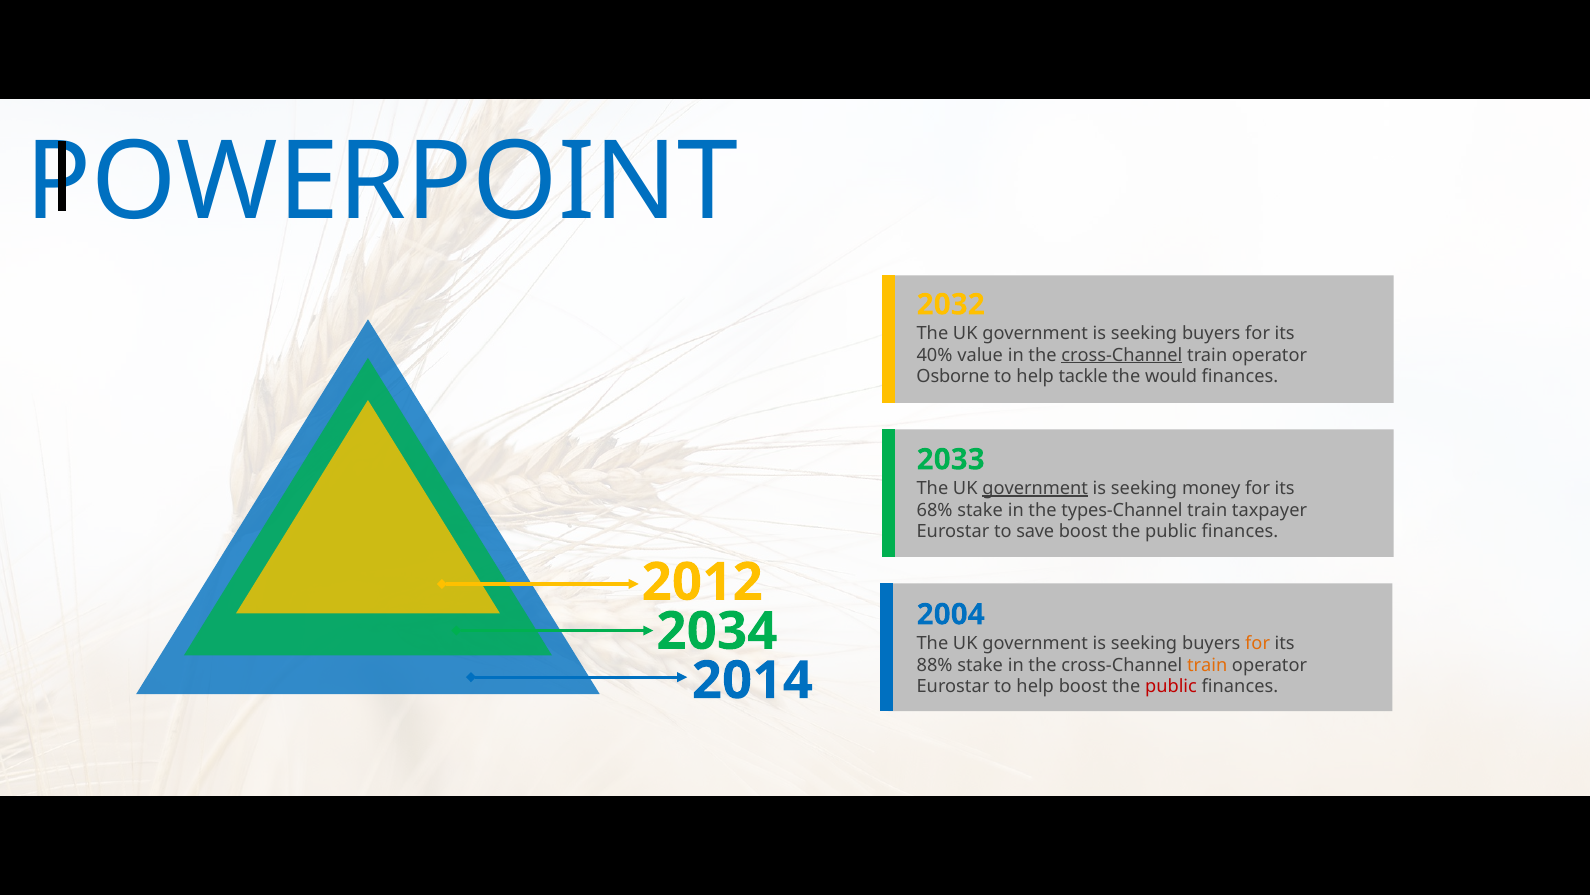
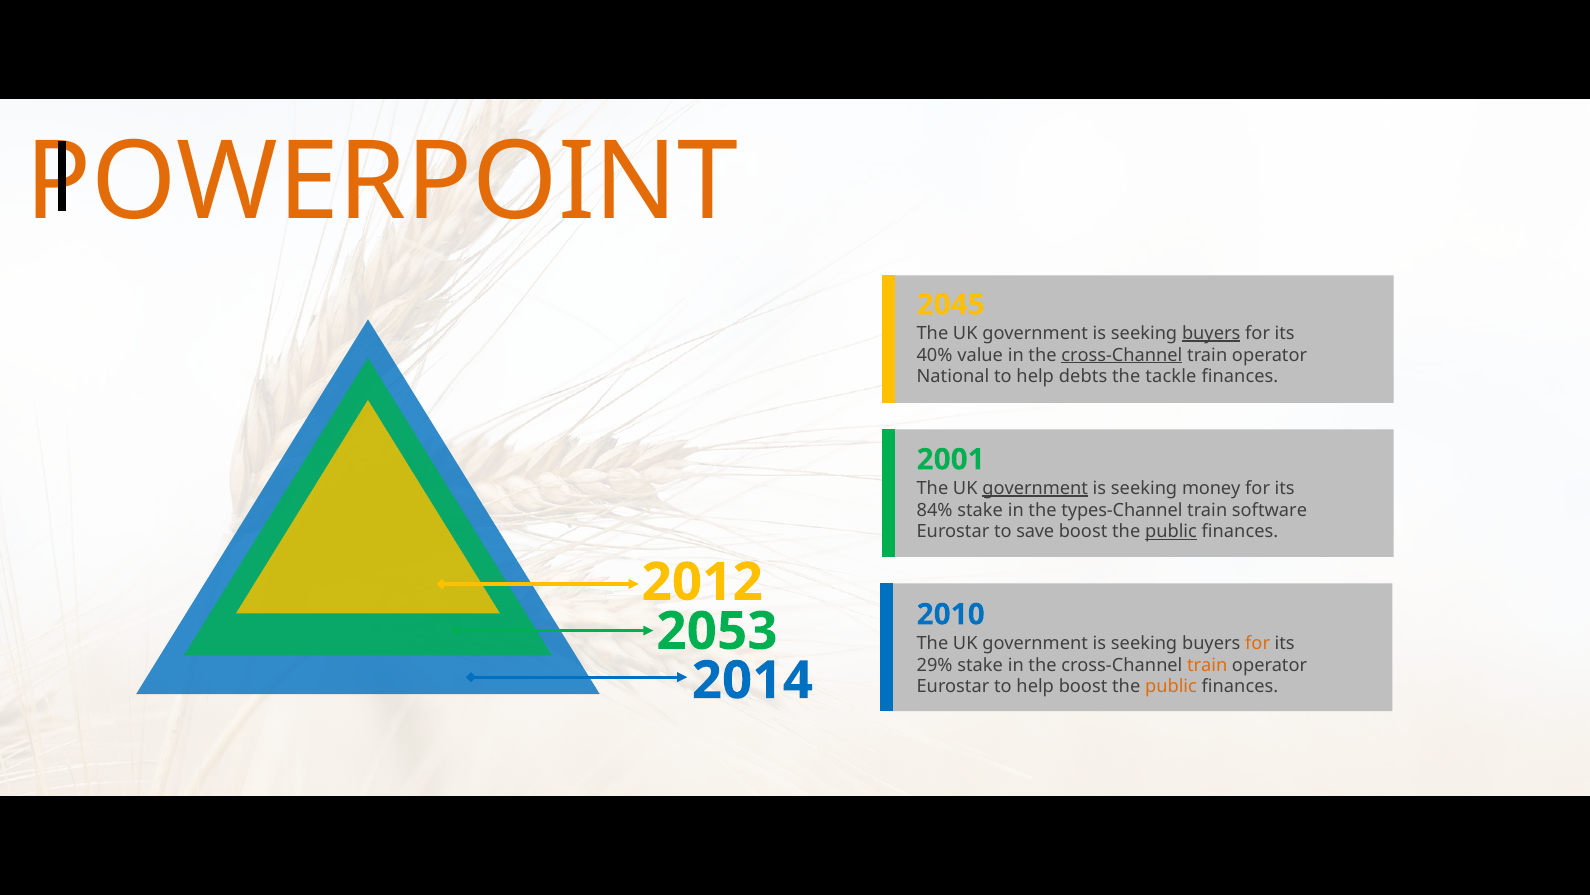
POWERPOINT colour: blue -> orange
2032: 2032 -> 2045
buyers at (1211, 333) underline: none -> present
Osborne: Osborne -> National
tackle: tackle -> debts
would: would -> tackle
2033: 2033 -> 2001
68%: 68% -> 84%
taxpayer: taxpayer -> software
public at (1171, 532) underline: none -> present
2004: 2004 -> 2010
2034: 2034 -> 2053
88%: 88% -> 29%
public at (1171, 687) colour: red -> orange
